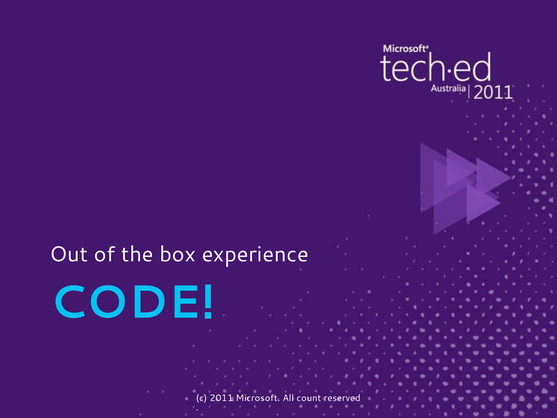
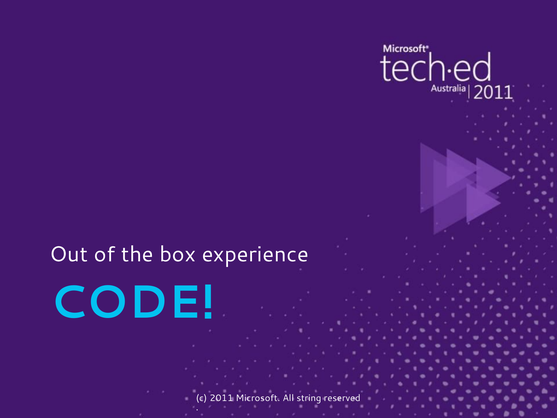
count: count -> string
